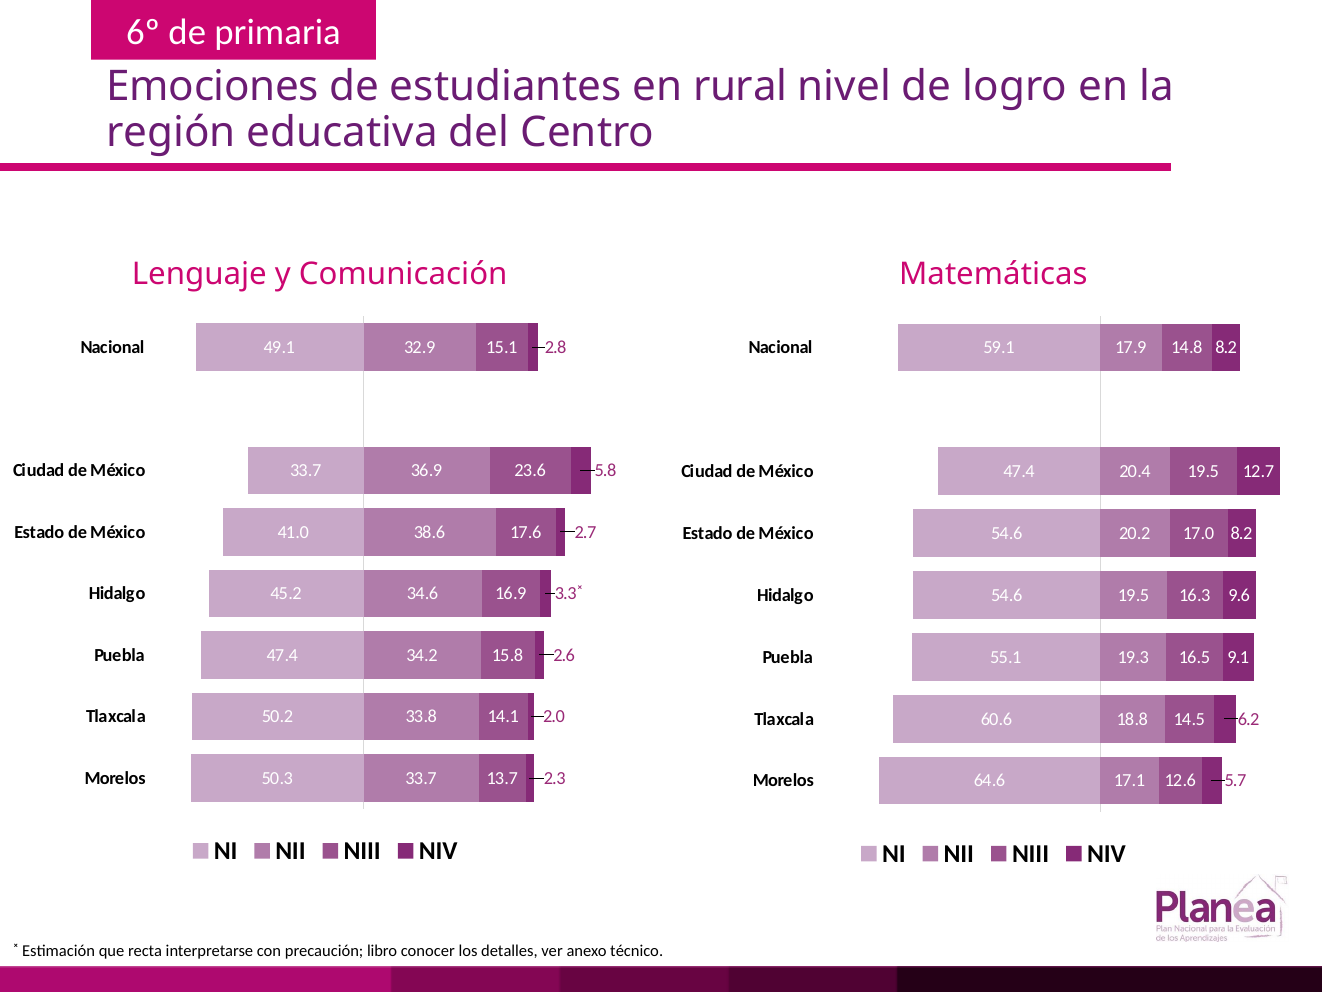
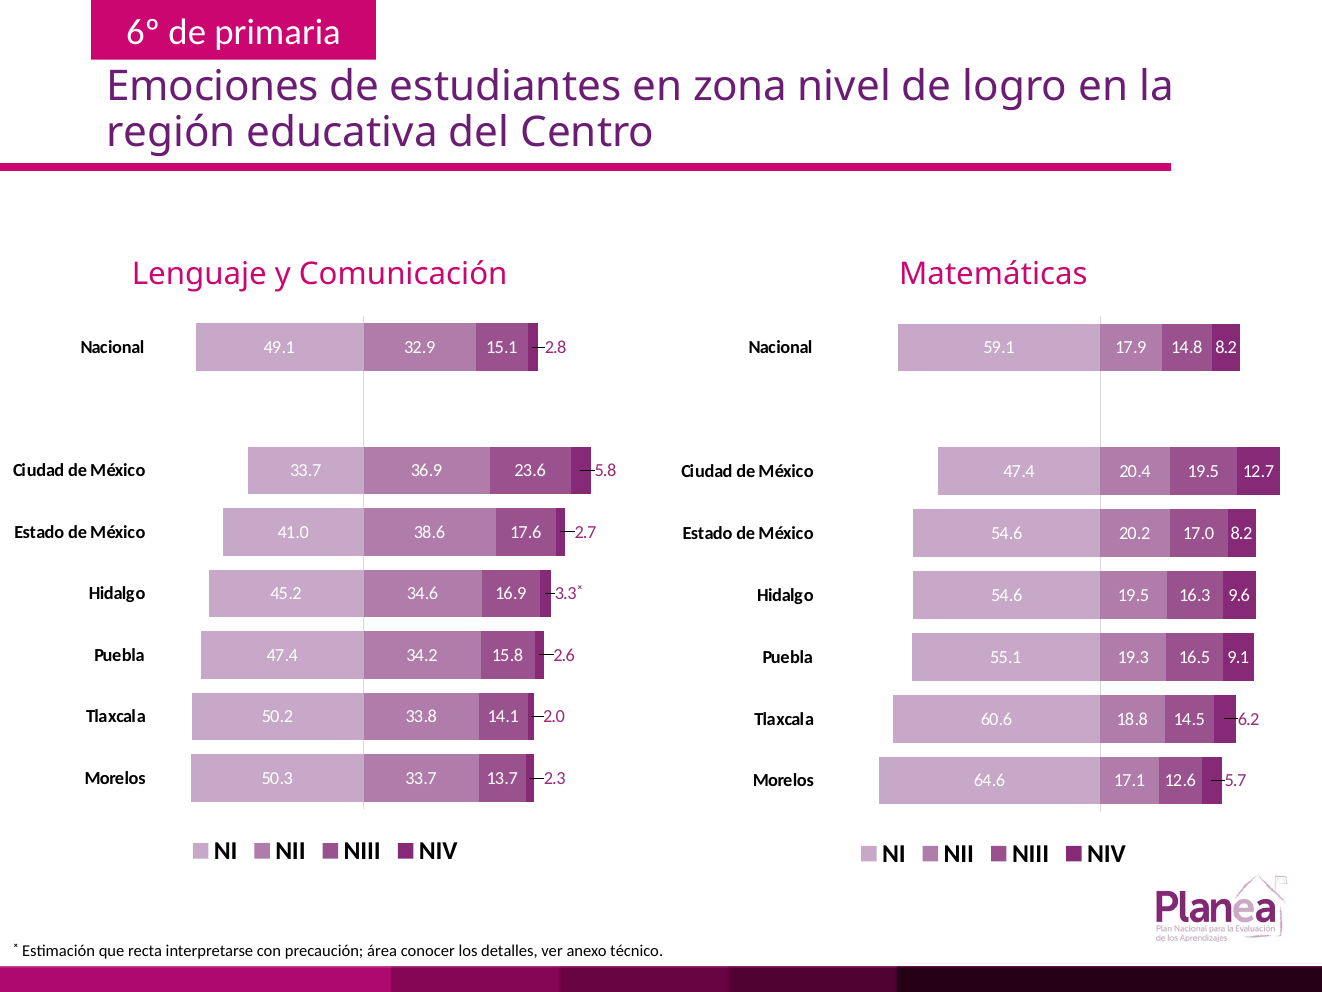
rural: rural -> zona
libro: libro -> área
